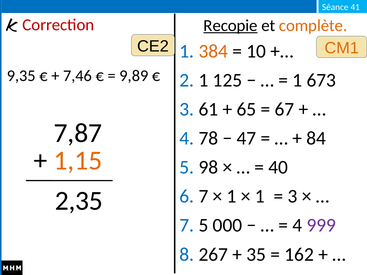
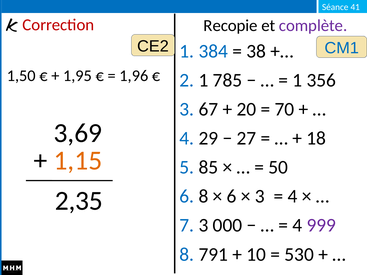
Recopie underline: present -> none
complète colour: orange -> purple
CM1 colour: orange -> blue
384 colour: orange -> blue
10: 10 -> 38
9,35: 9,35 -> 1,50
7,46: 7,46 -> 1,95
9,89: 9,89 -> 1,96
125: 125 -> 785
673: 673 -> 356
61: 61 -> 67
65: 65 -> 20
67: 67 -> 70
7,87: 7,87 -> 3,69
78: 78 -> 29
47: 47 -> 27
84: 84 -> 18
98: 98 -> 85
40: 40 -> 50
6 7: 7 -> 8
1 at (232, 196): 1 -> 6
1 at (260, 196): 1 -> 3
3 at (292, 196): 3 -> 4
7 5: 5 -> 3
267: 267 -> 791
35: 35 -> 10
162: 162 -> 530
